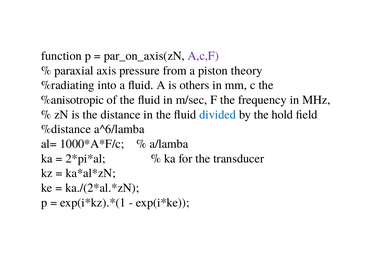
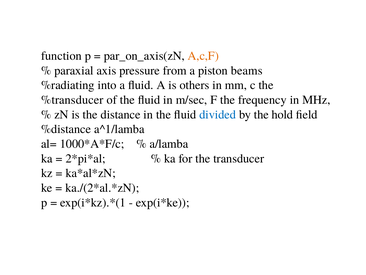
A,c,F colour: purple -> orange
theory: theory -> beams
%anisotropic: %anisotropic -> %transducer
a^6/lamba: a^6/lamba -> a^1/lamba
